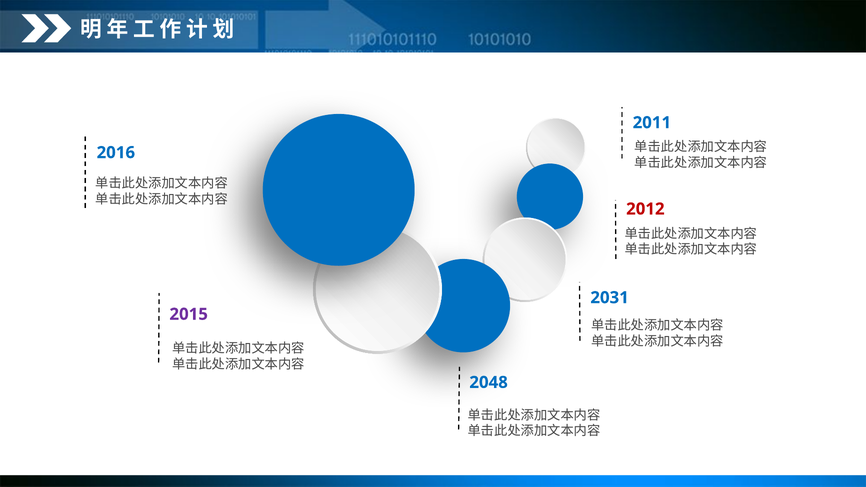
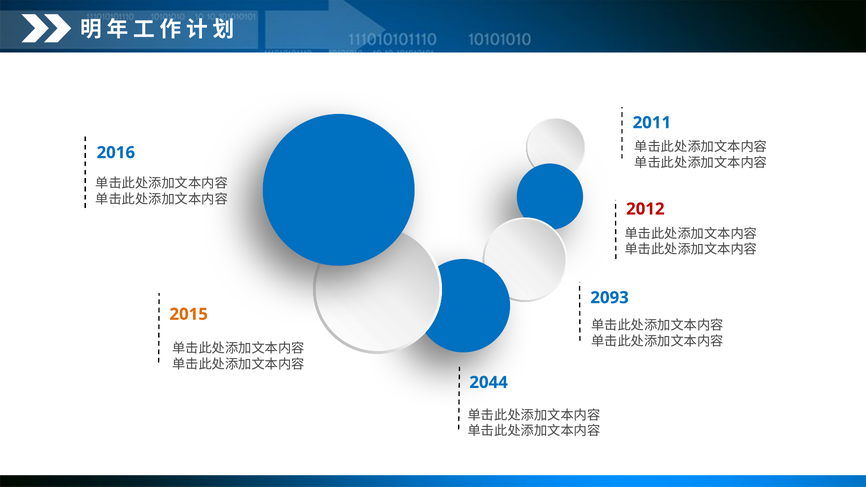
2031: 2031 -> 2093
2015 colour: purple -> orange
2048: 2048 -> 2044
